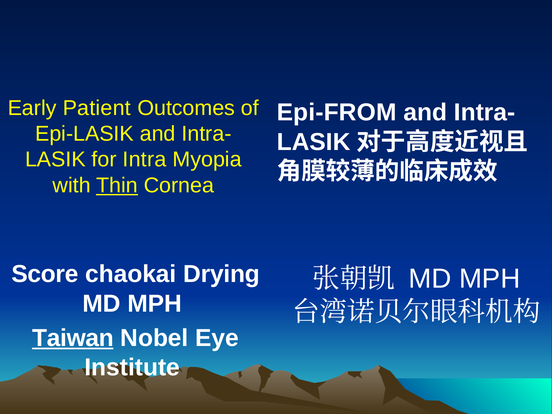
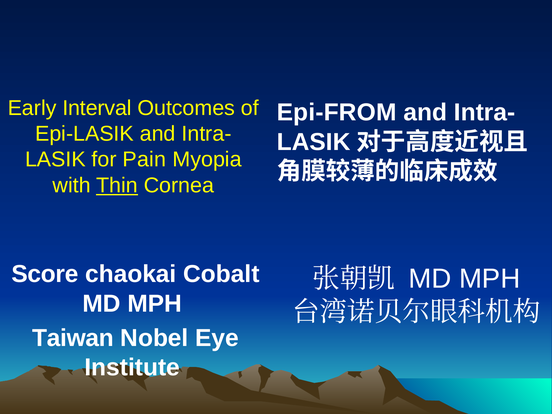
Patient: Patient -> Interval
Intra: Intra -> Pain
Drying: Drying -> Cobalt
Taiwan underline: present -> none
